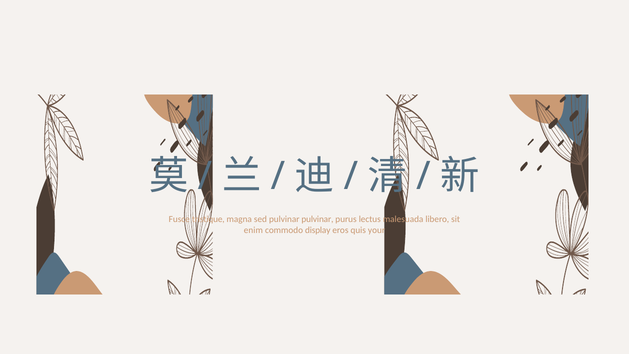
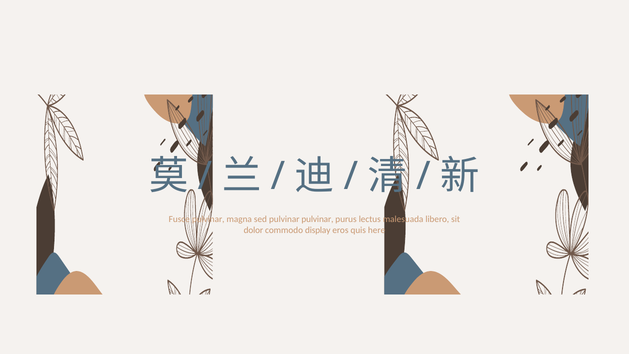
Fusce tristique: tristique -> pulvinar
enim: enim -> dolor
your: your -> here
